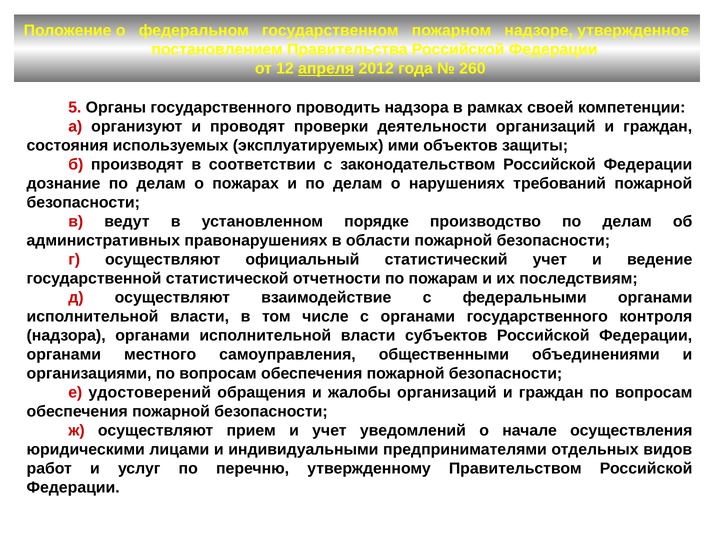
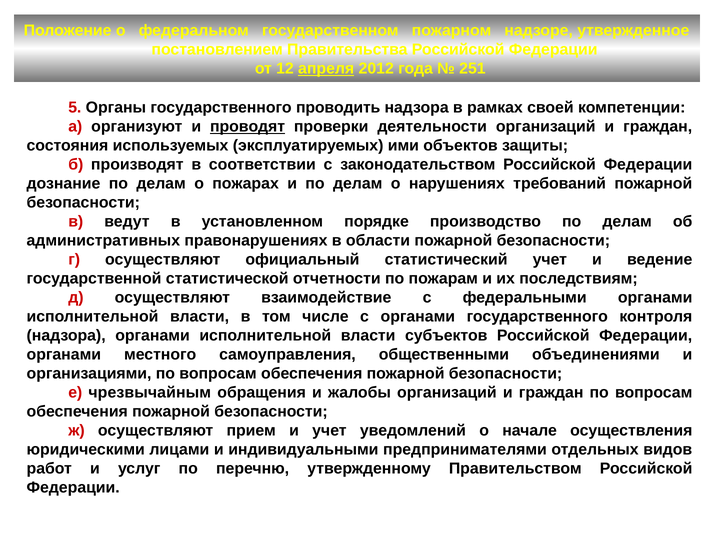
260: 260 -> 251
проводят underline: none -> present
удостоверений: удостоверений -> чрезвычайным
